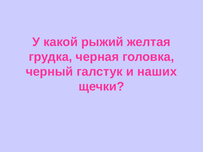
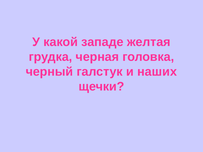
рыжий: рыжий -> западе
